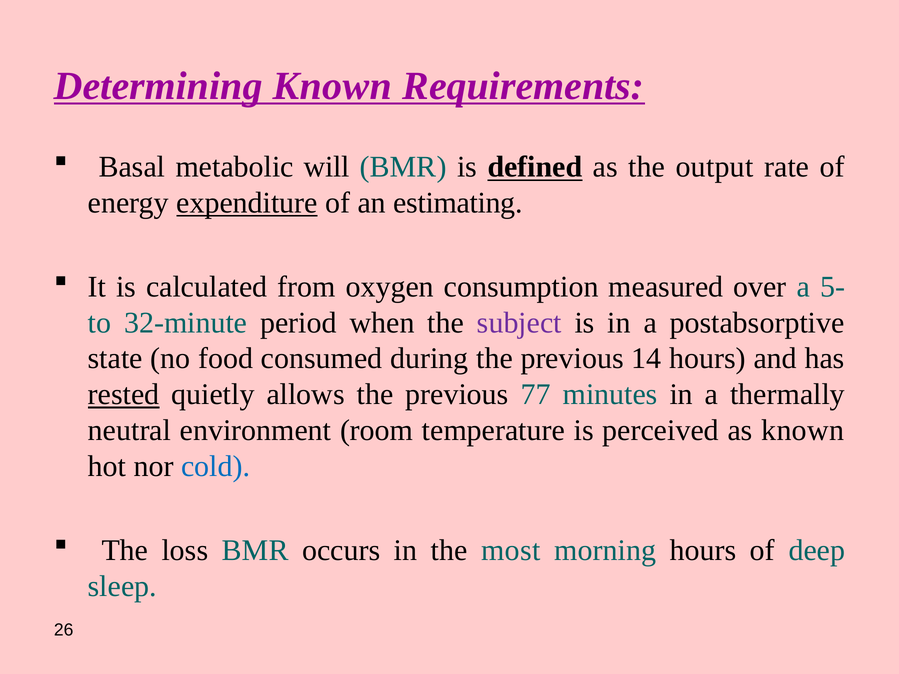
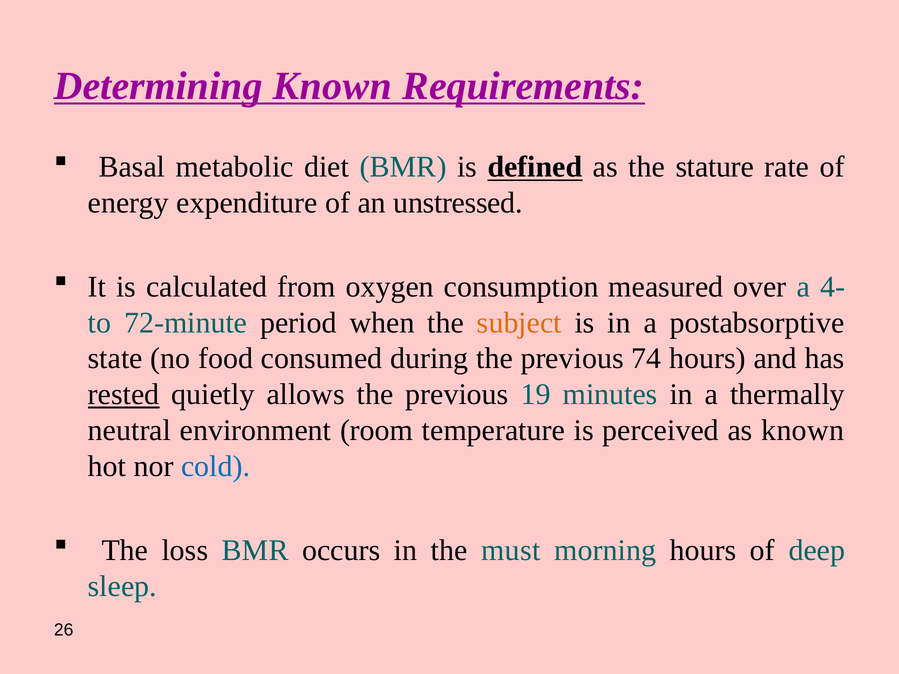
will: will -> diet
output: output -> stature
expenditure underline: present -> none
estimating: estimating -> unstressed
5-: 5- -> 4-
32-minute: 32-minute -> 72-minute
subject colour: purple -> orange
14: 14 -> 74
77: 77 -> 19
most: most -> must
